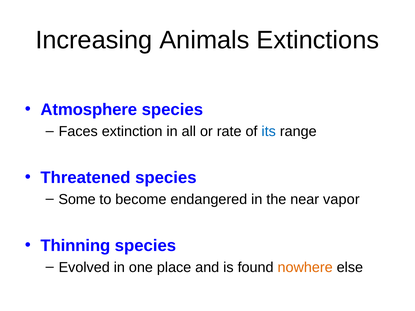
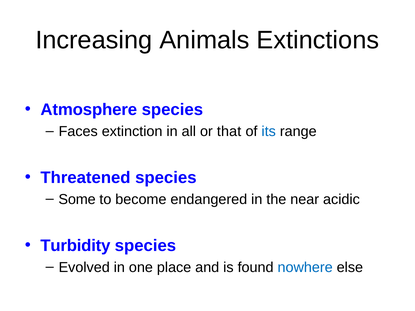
rate: rate -> that
vapor: vapor -> acidic
Thinning: Thinning -> Turbidity
nowhere colour: orange -> blue
